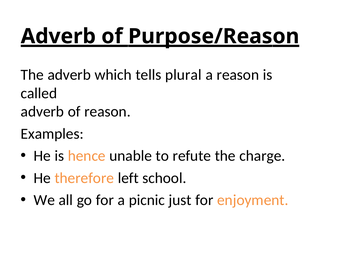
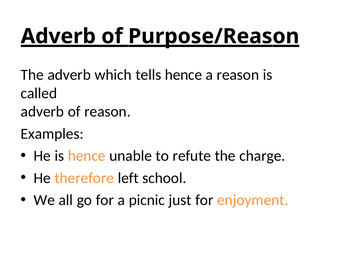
tells plural: plural -> hence
